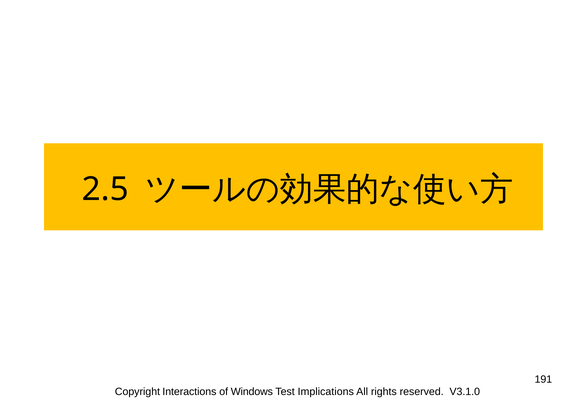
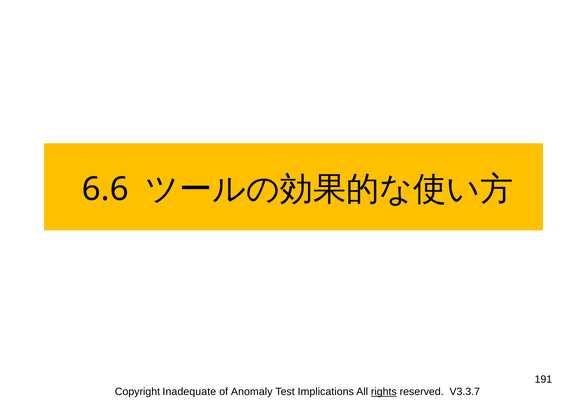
2.5: 2.5 -> 6.6
Interactions: Interactions -> Inadequate
Windows: Windows -> Anomaly
rights underline: none -> present
V3.1.0: V3.1.0 -> V3.3.7
